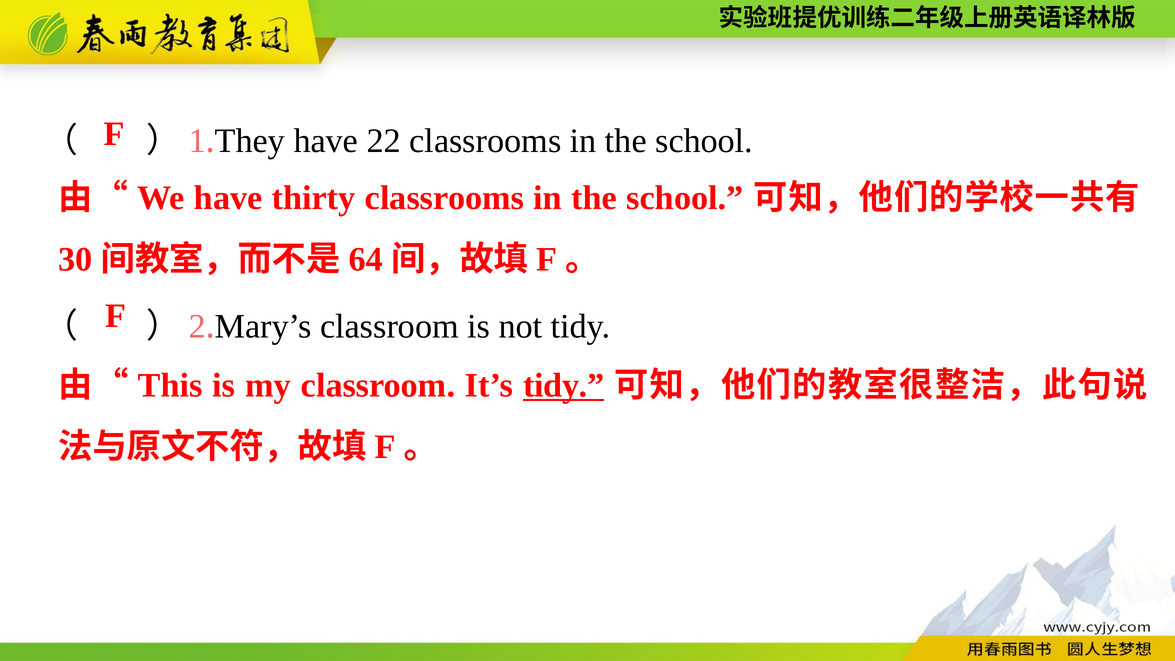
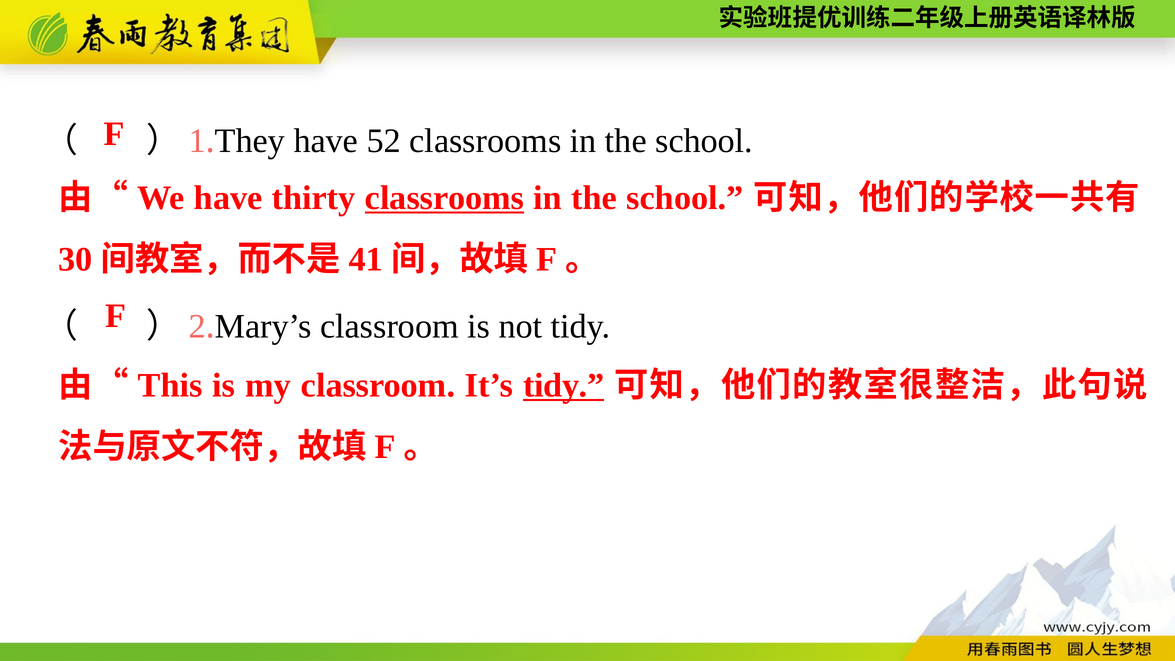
22: 22 -> 52
classrooms at (444, 198) underline: none -> present
64: 64 -> 41
